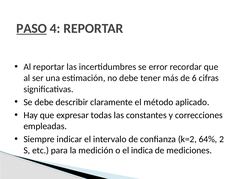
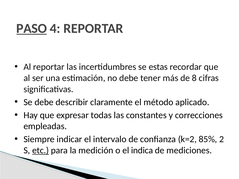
error: error -> estas
6: 6 -> 8
64%: 64% -> 85%
etc underline: none -> present
